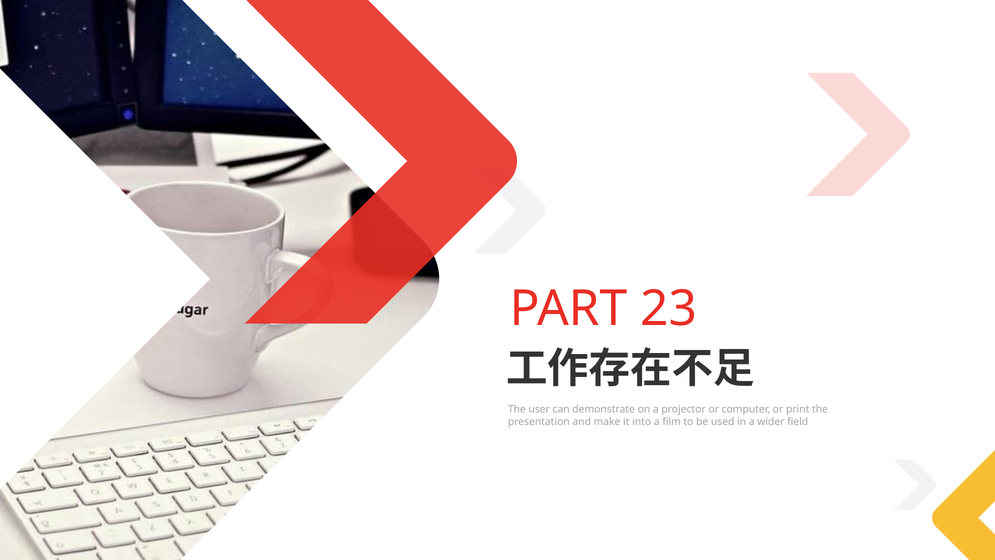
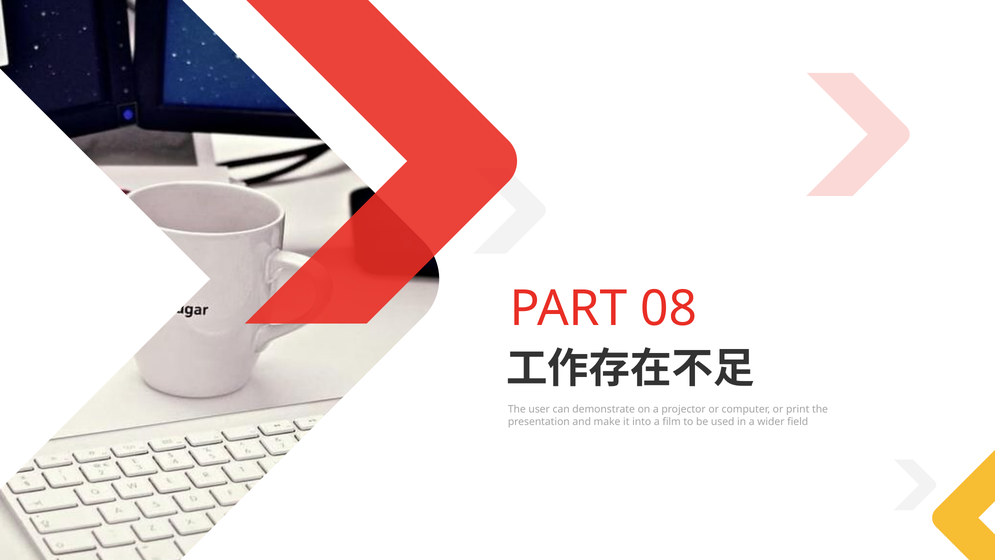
23: 23 -> 08
